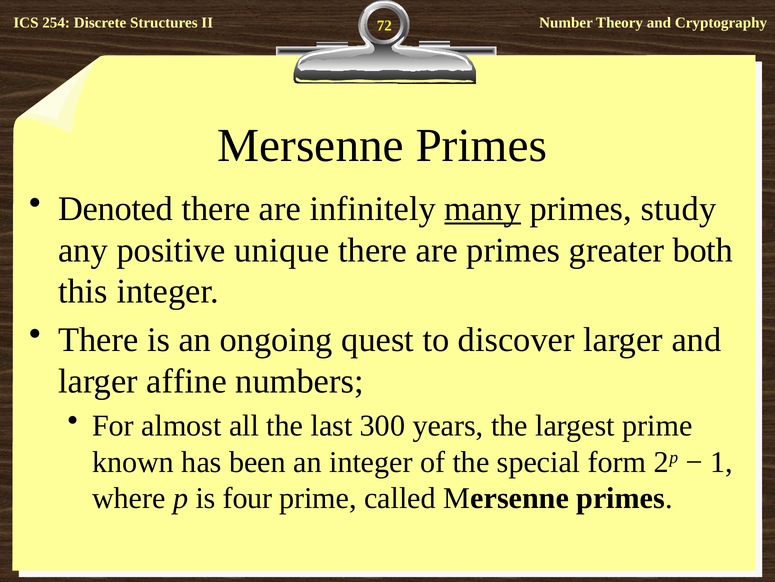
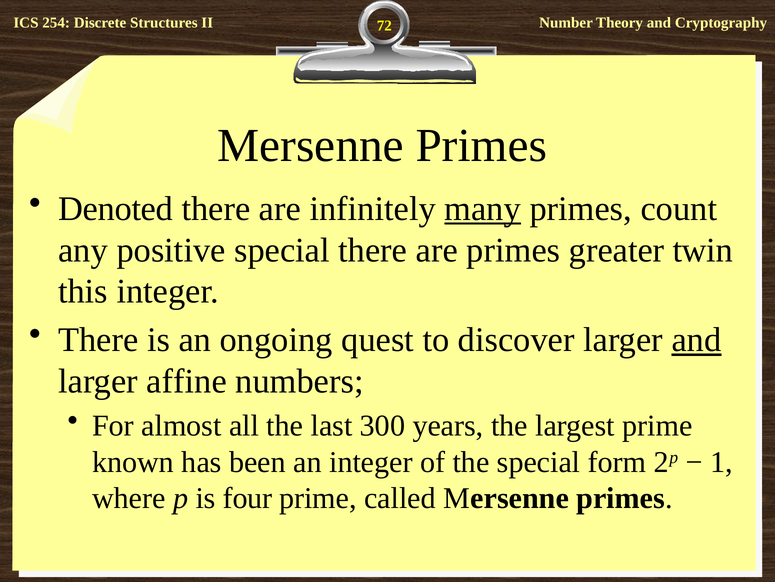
study: study -> count
positive unique: unique -> special
both: both -> twin
and at (696, 339) underline: none -> present
